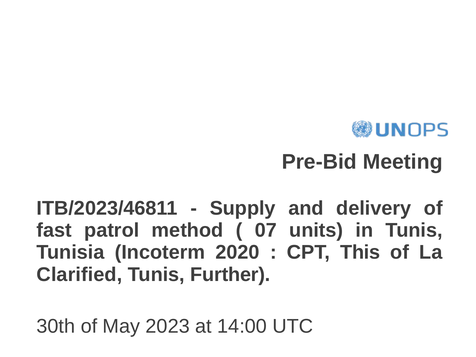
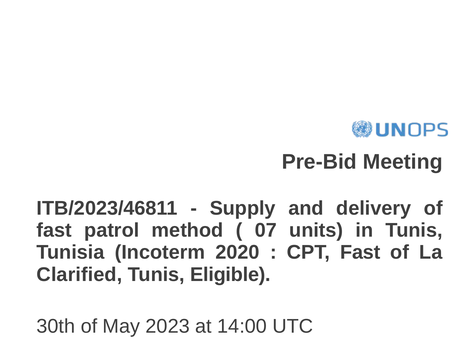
CPT This: This -> Fast
Further: Further -> Eligible
